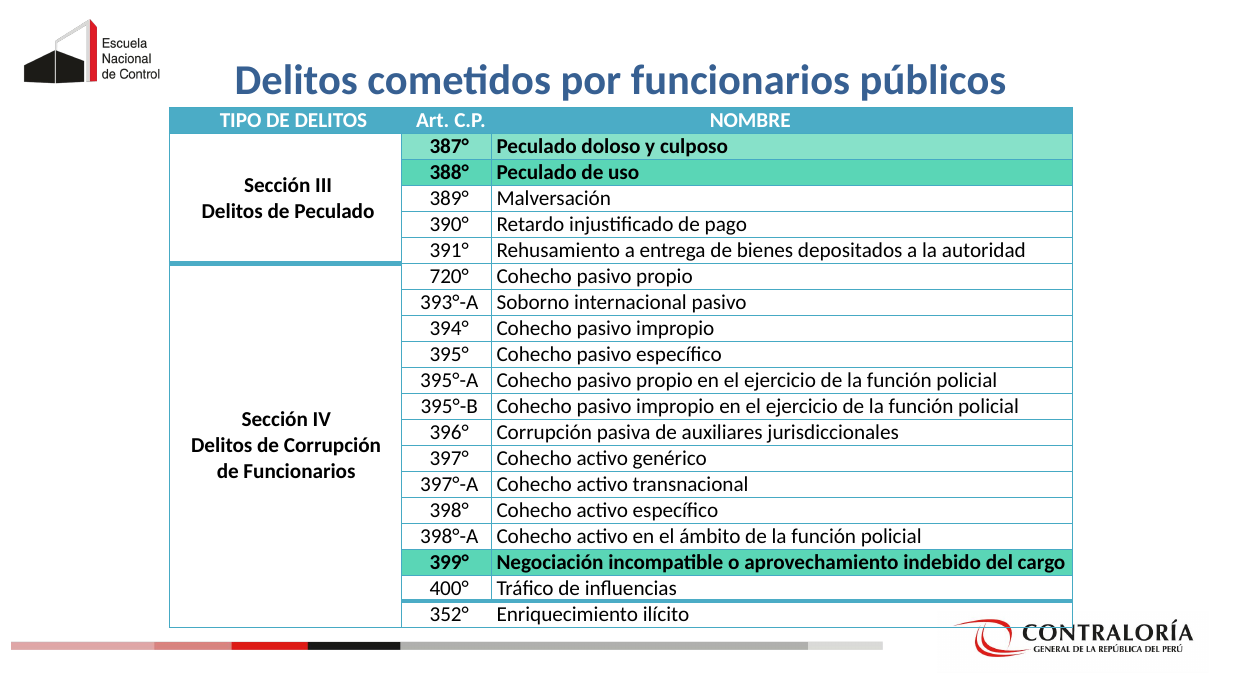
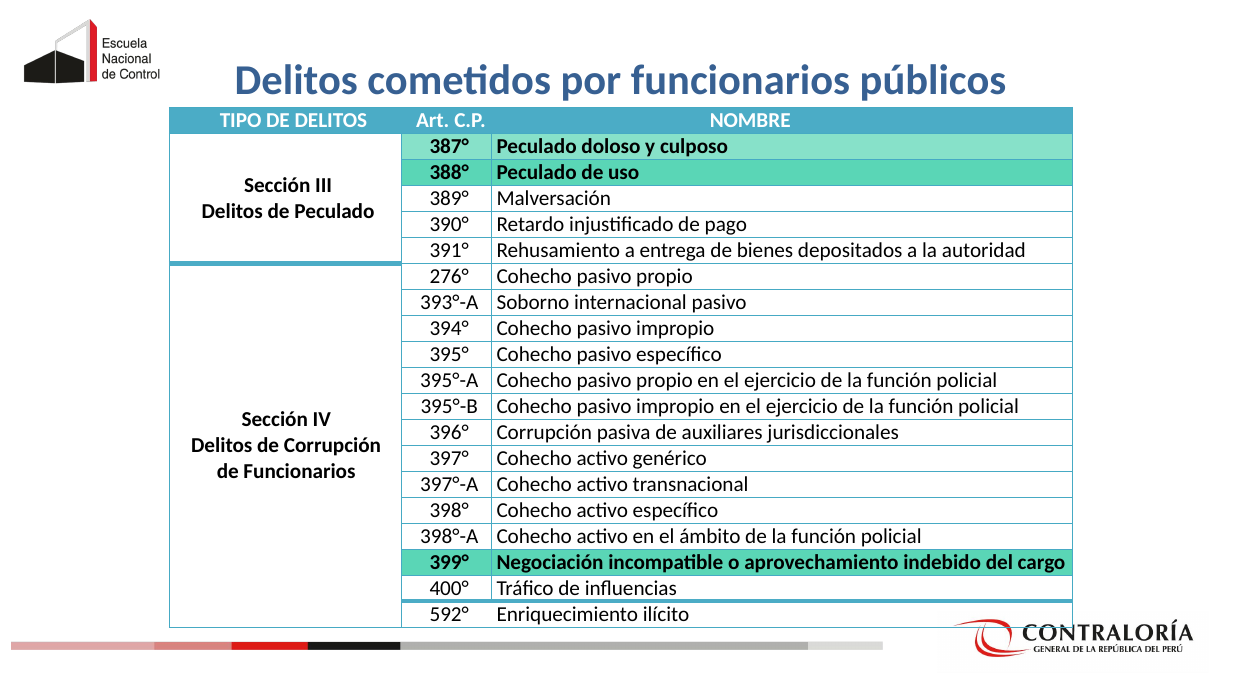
720°: 720° -> 276°
352°: 352° -> 592°
